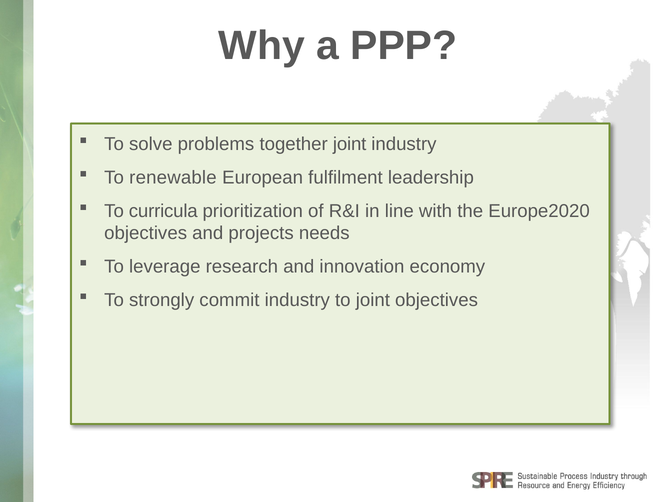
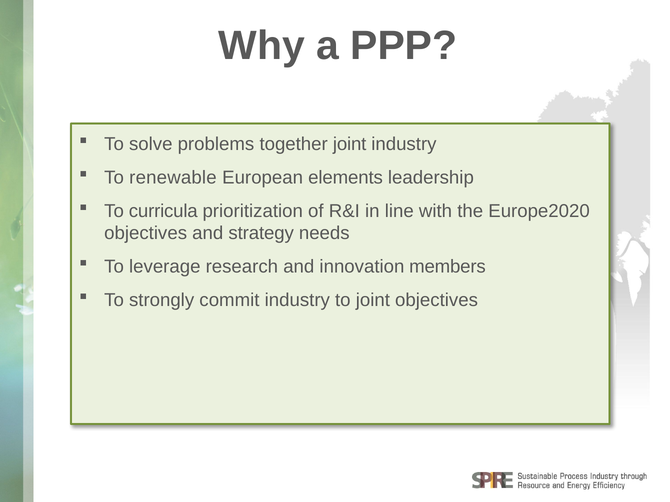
fulfilment: fulfilment -> elements
projects: projects -> strategy
economy: economy -> members
